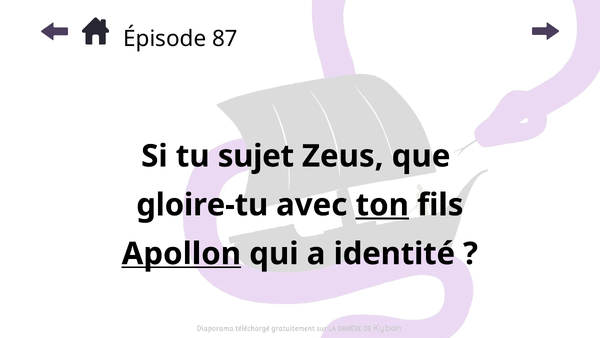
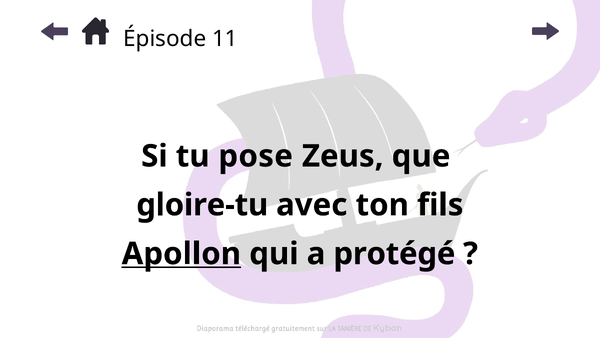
87: 87 -> 11
sujet: sujet -> pose
ton underline: present -> none
identité: identité -> protégé
